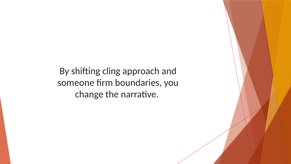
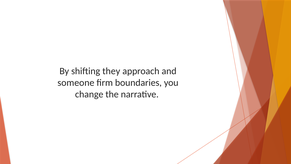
cling: cling -> they
